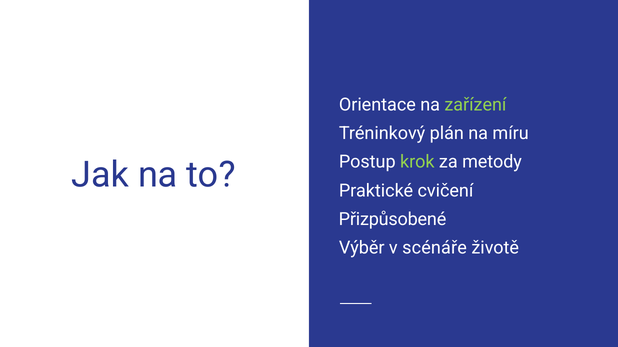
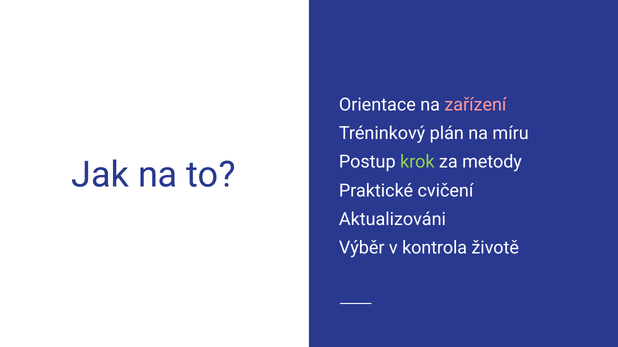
zařízení colour: light green -> pink
Přizpůsobené: Přizpůsobené -> Aktualizováni
scénáře: scénáře -> kontrola
